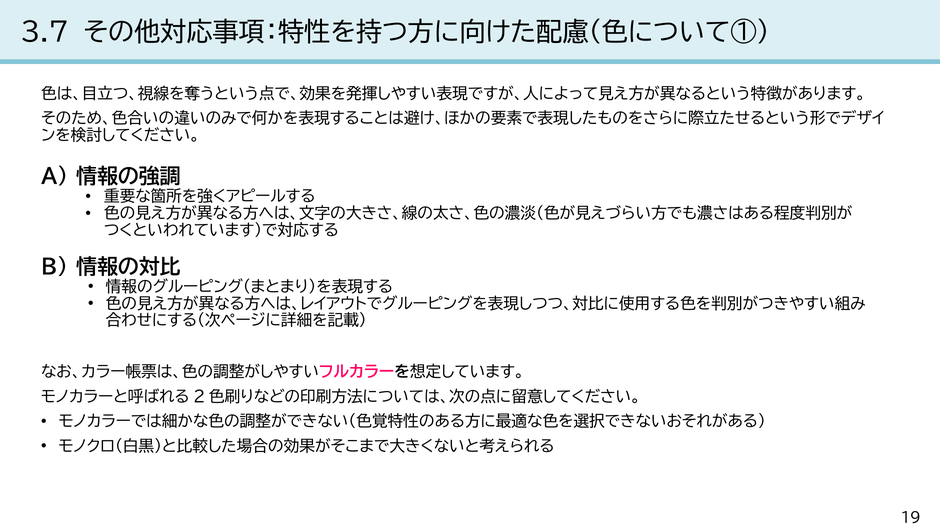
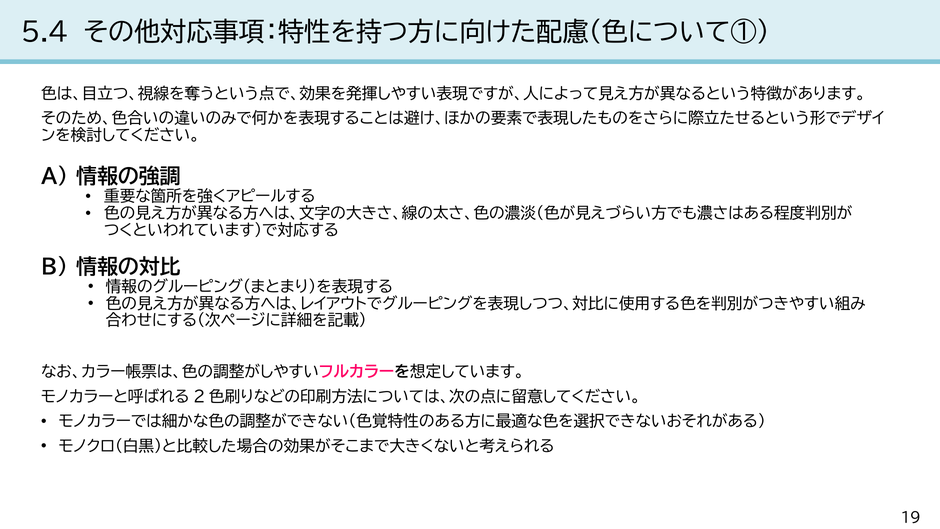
3.7: 3.7 -> 5.4
